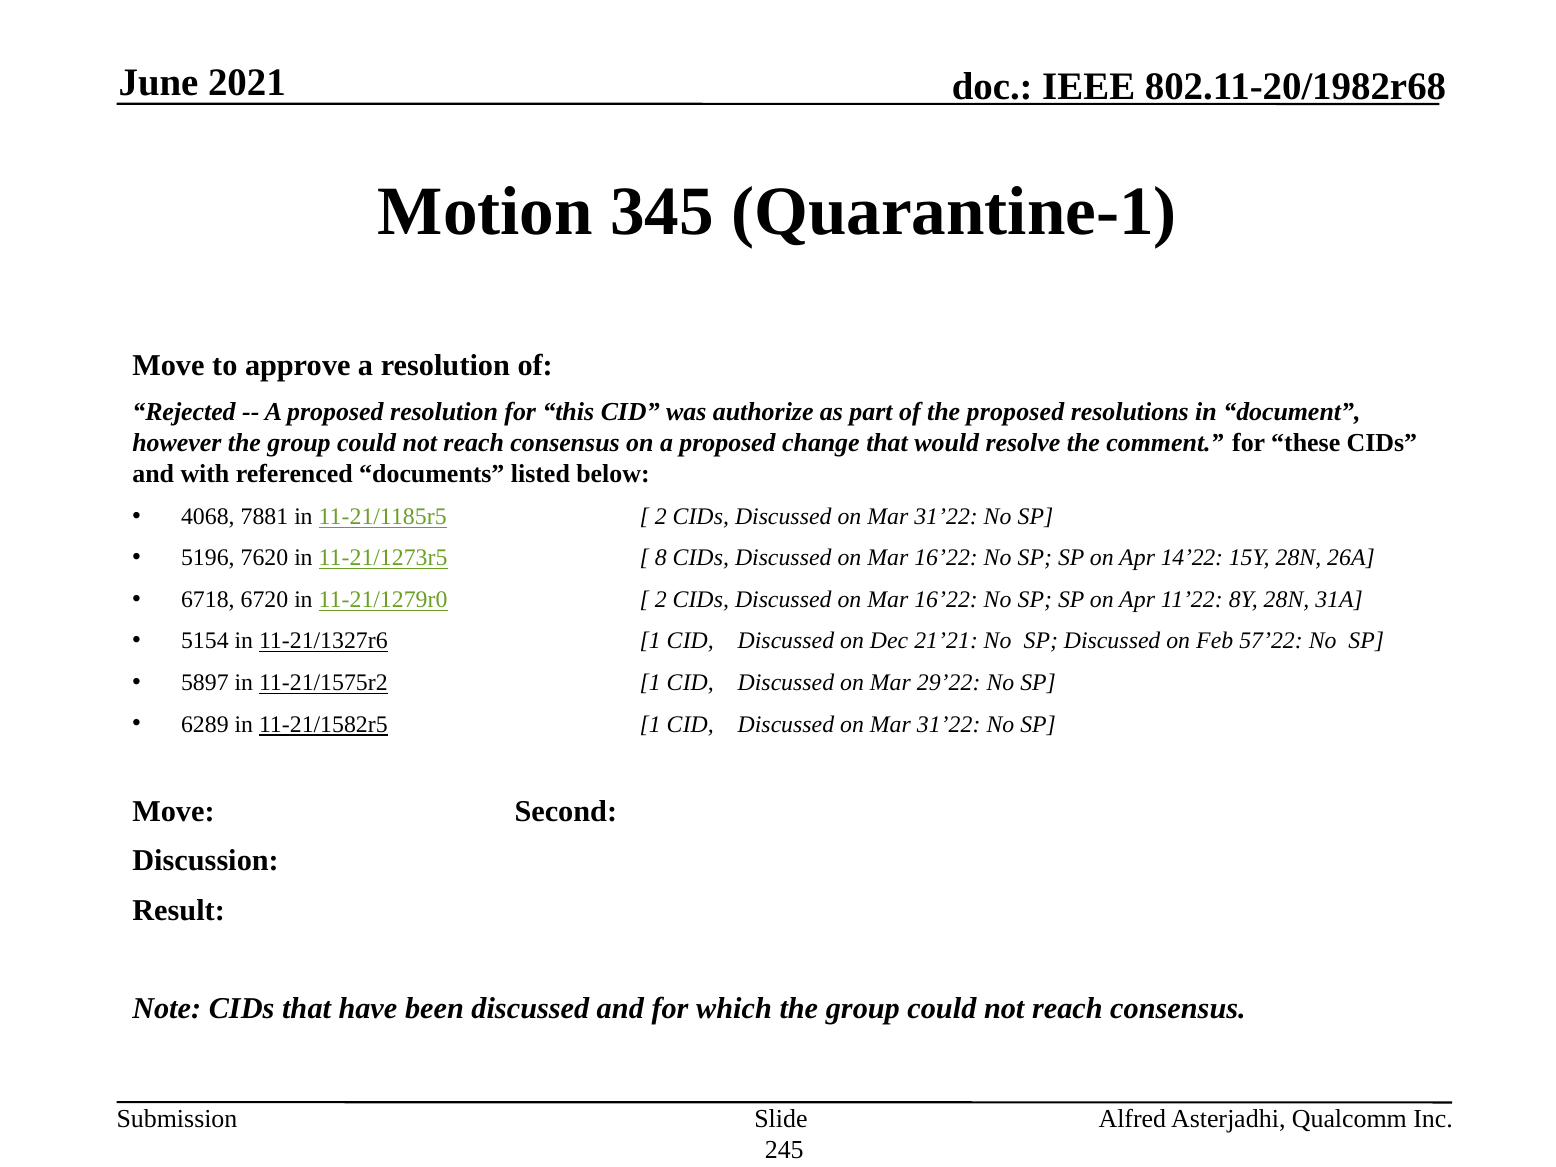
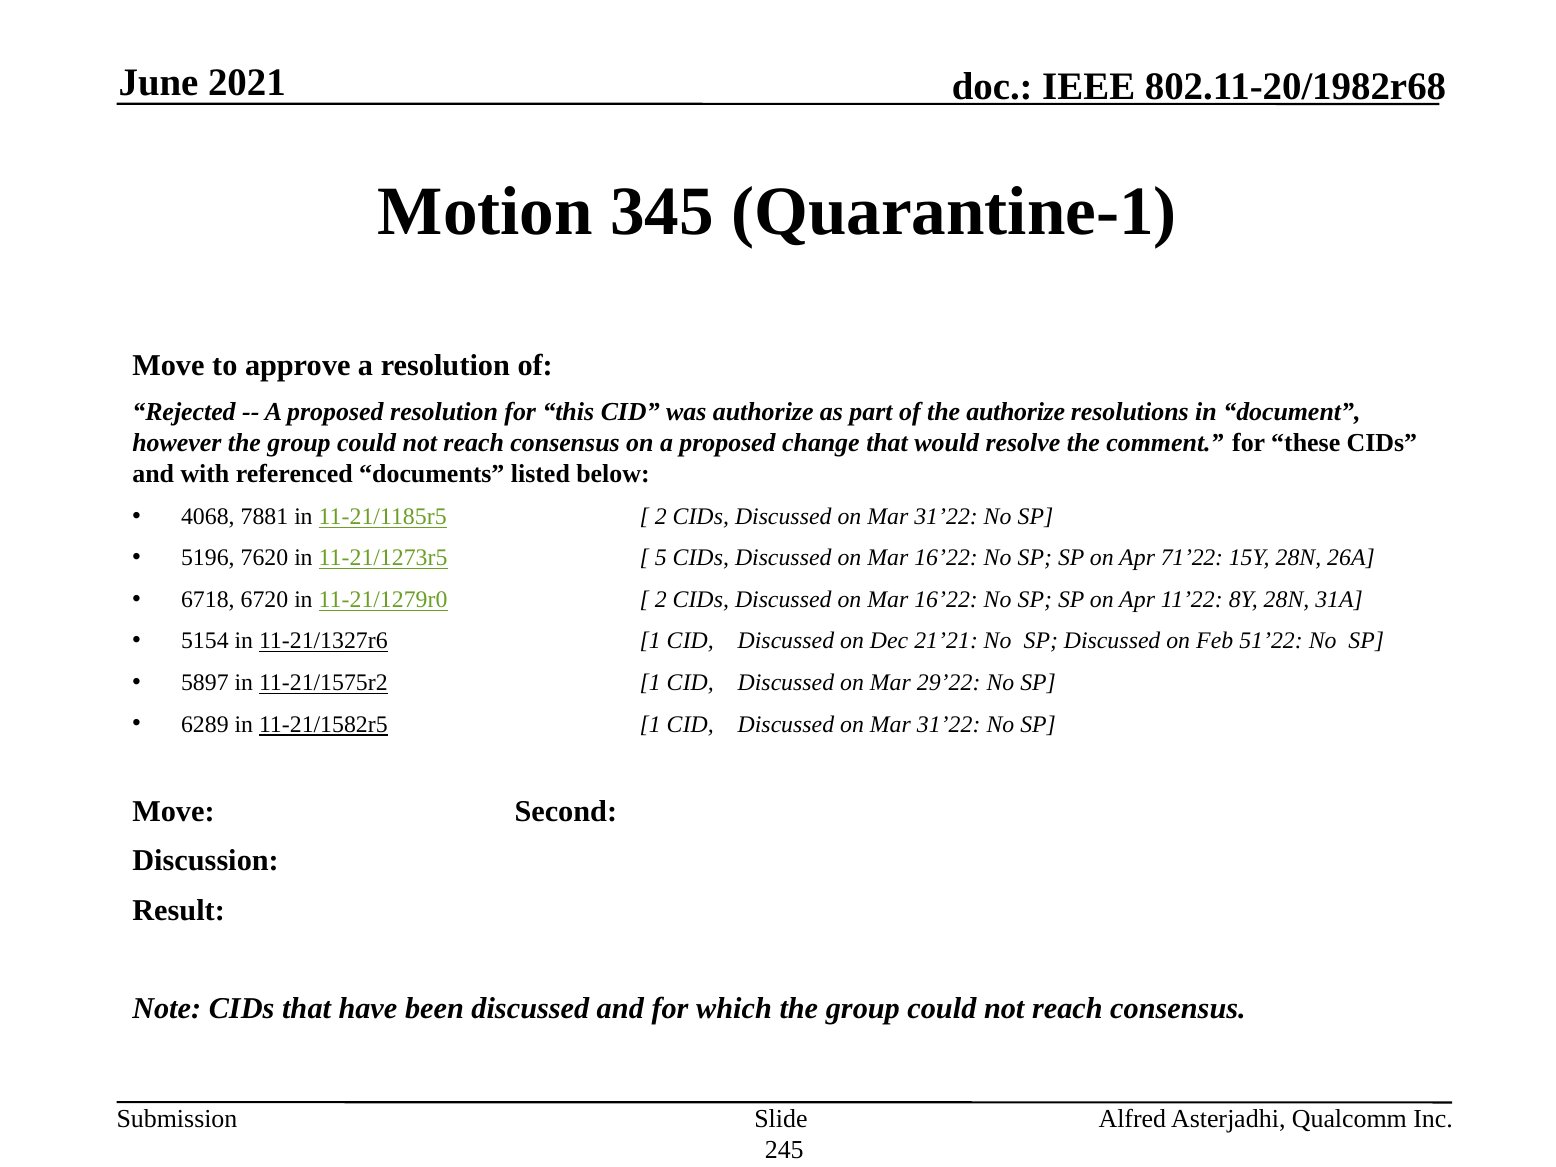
the proposed: proposed -> authorize
8: 8 -> 5
14’22: 14’22 -> 71’22
57’22: 57’22 -> 51’22
